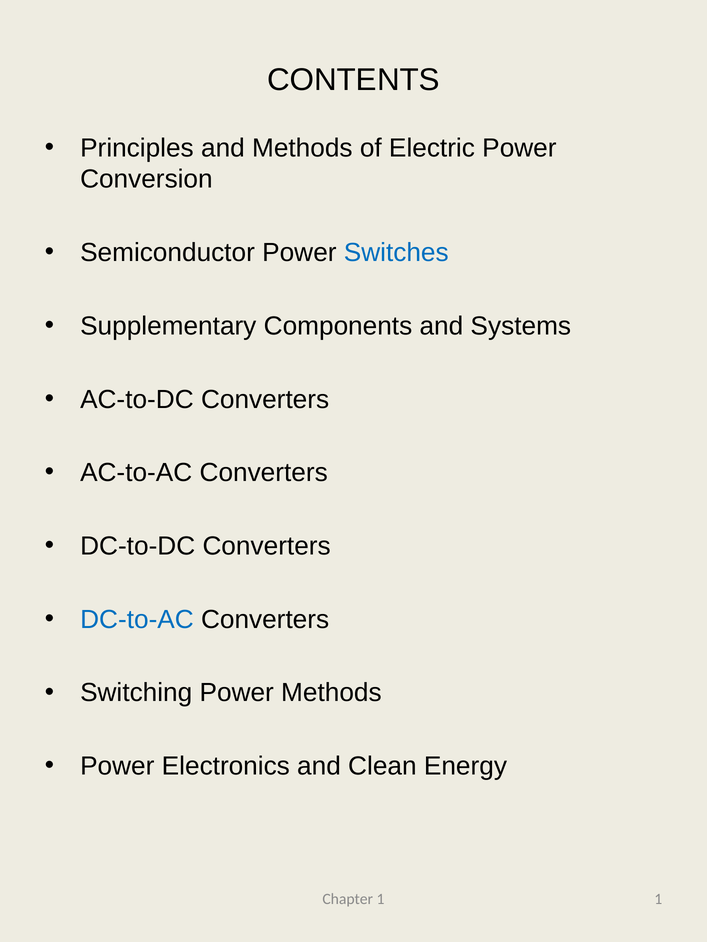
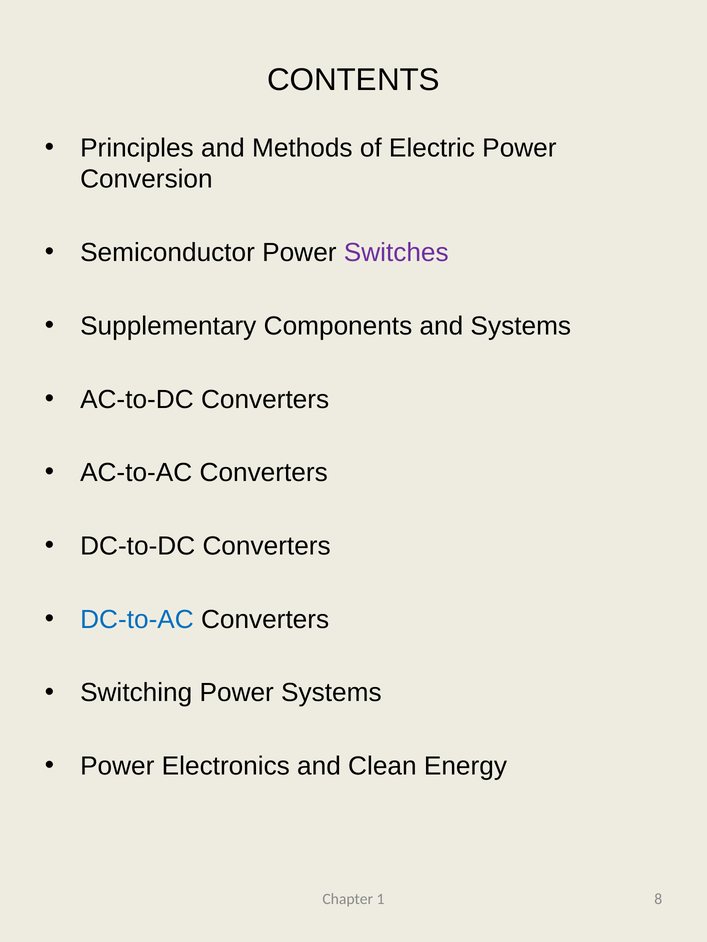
Switches colour: blue -> purple
Power Methods: Methods -> Systems
1 1: 1 -> 8
